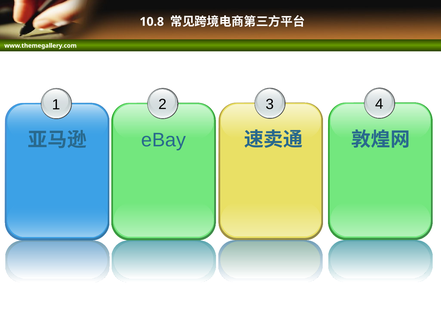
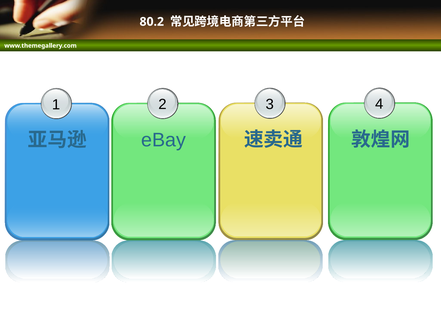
10.8: 10.8 -> 80.2
